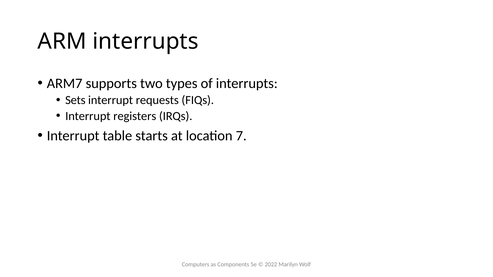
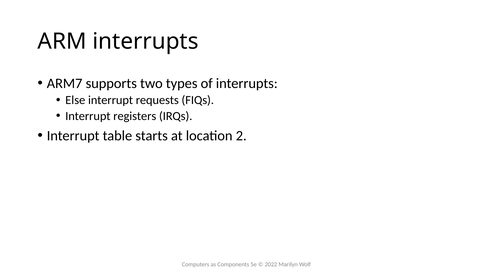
Sets: Sets -> Else
7: 7 -> 2
